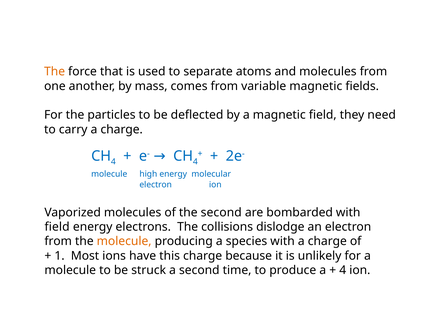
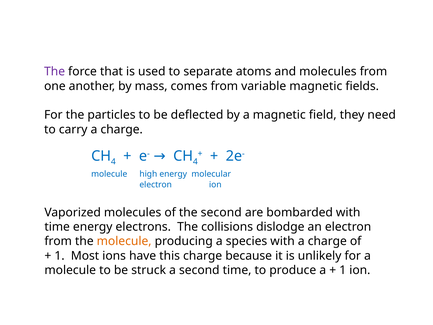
The at (55, 72) colour: orange -> purple
field at (57, 227): field -> time
4 at (343, 270): 4 -> 1
